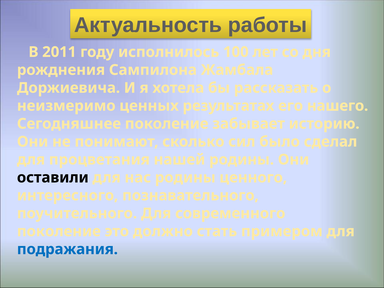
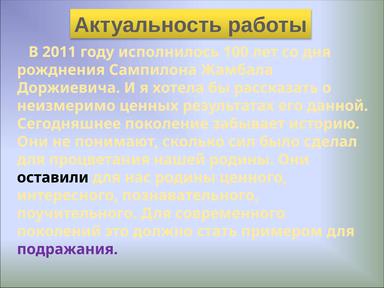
нашего: нашего -> данной
поколение at (59, 231): поколение -> поколений
подражания colour: blue -> purple
